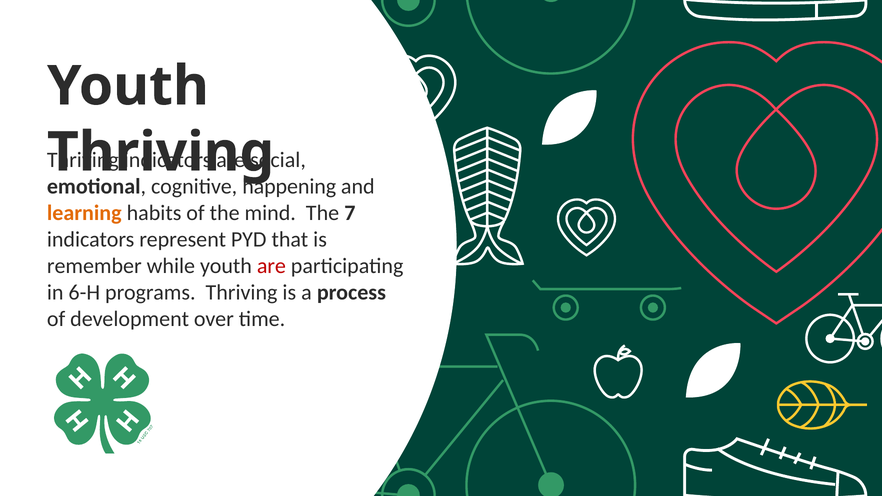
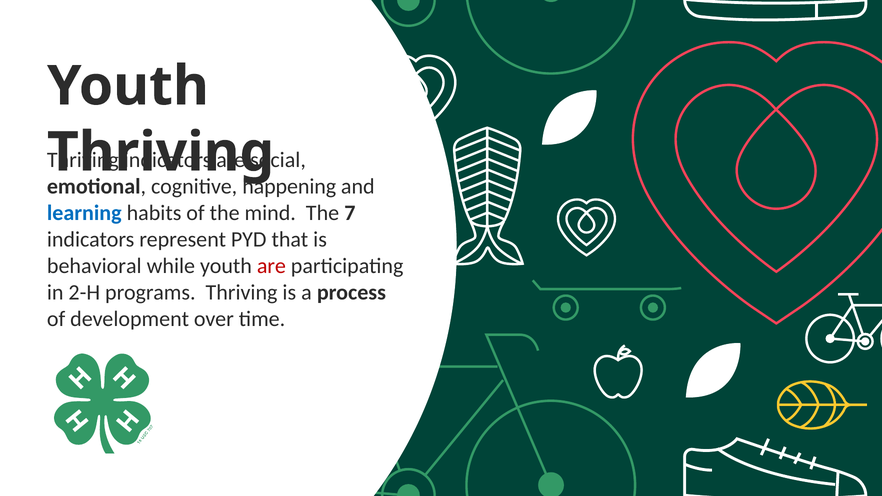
learning colour: orange -> blue
remember: remember -> behavioral
6-H: 6-H -> 2-H
